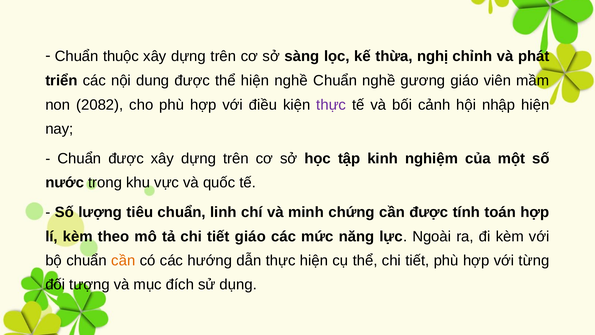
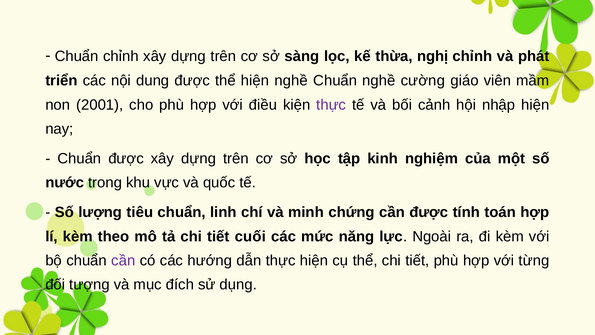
Chuẩn thuộc: thuộc -> chỉnh
gương: gương -> cường
2082: 2082 -> 2001
tiết giáo: giáo -> cuối
cần at (123, 260) colour: orange -> purple
